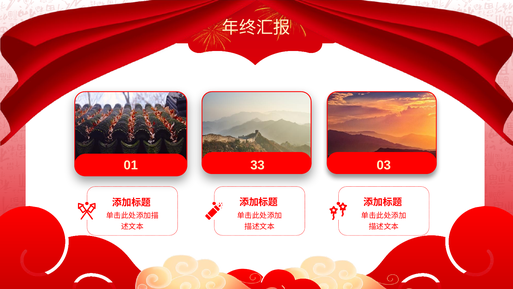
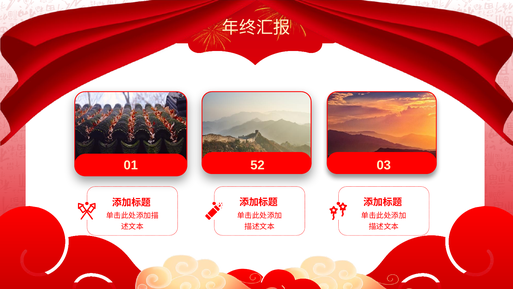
33: 33 -> 52
